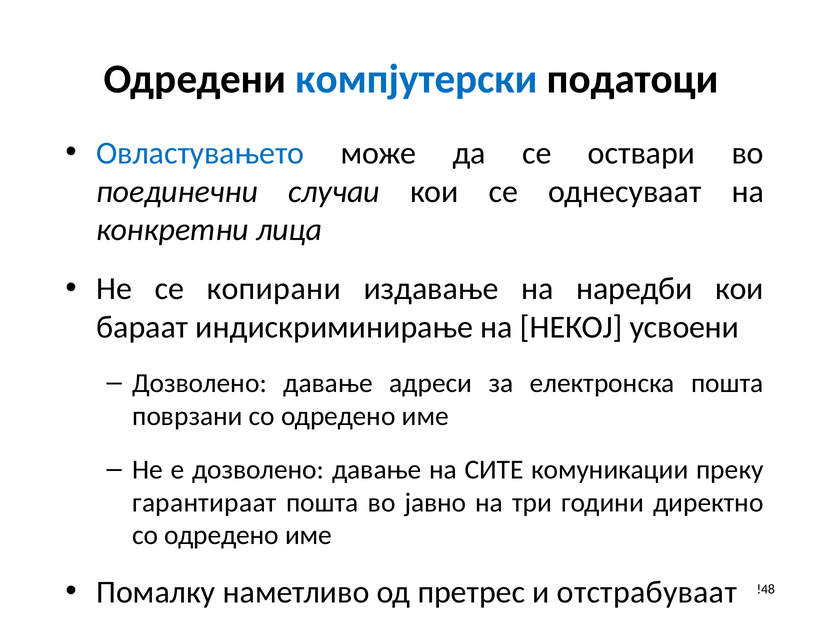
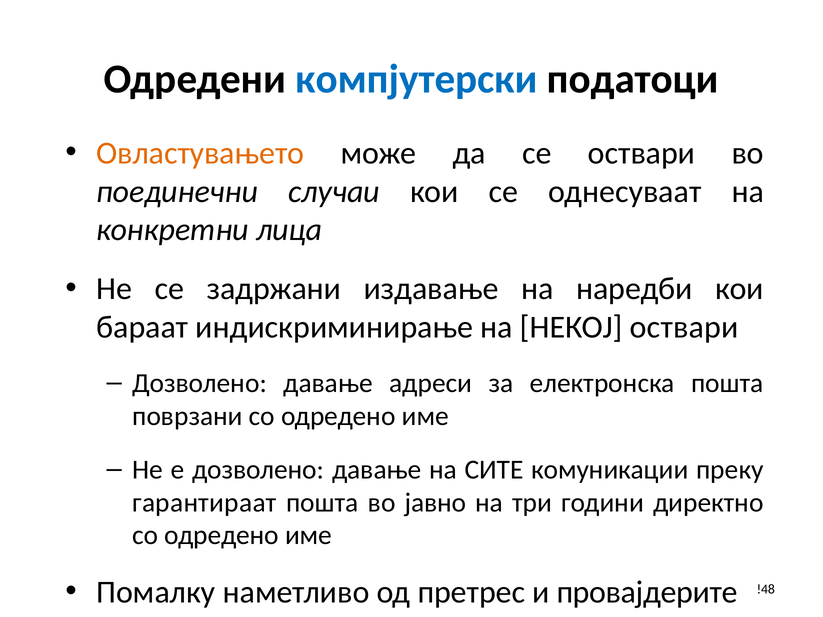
Овластувањето colour: blue -> orange
копирани: копирани -> задржани
НЕКОЈ усвоени: усвоени -> оствари
отстрабуваат: отстрабуваат -> провајдерите
